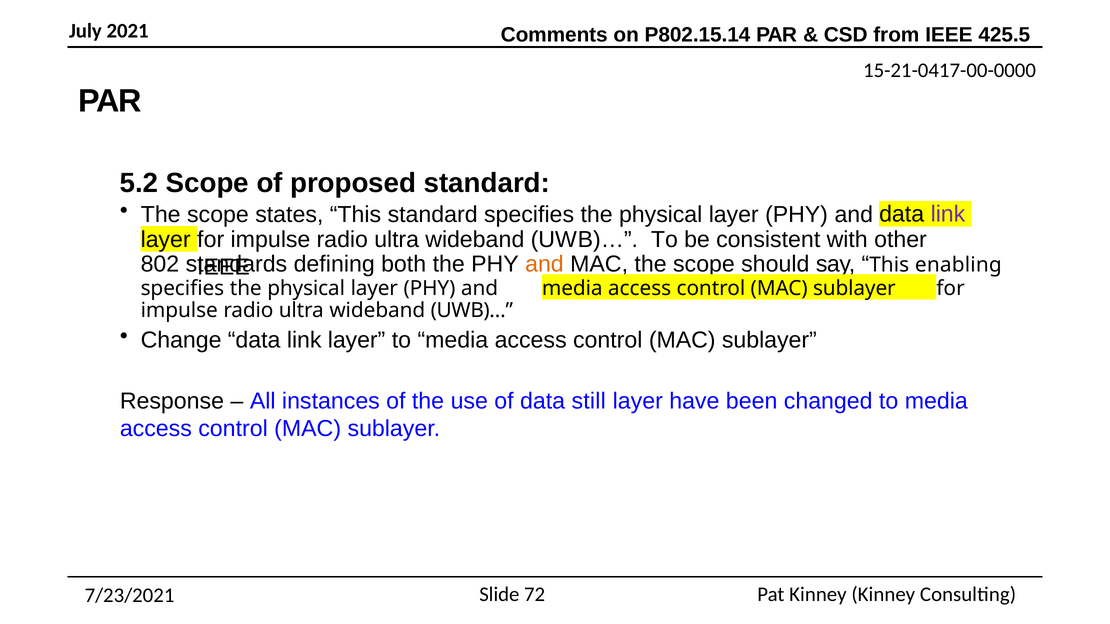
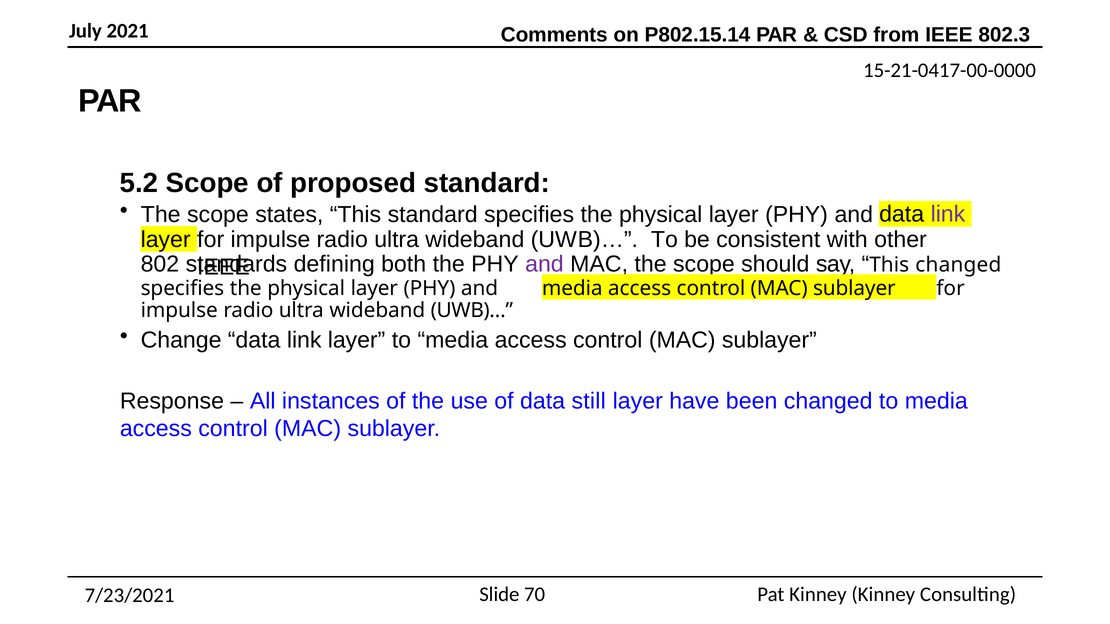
425.5: 425.5 -> 802.3
and at (544, 264) colour: orange -> purple
enabling at (958, 265): enabling -> changed
72: 72 -> 70
